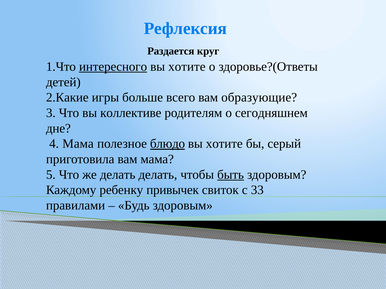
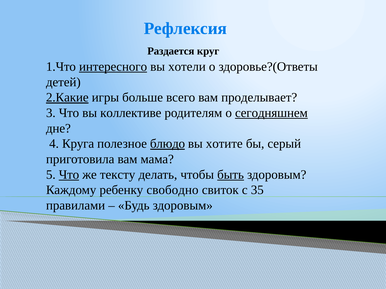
хотите at (187, 67): хотите -> хотели
2.Какие underline: none -> present
образующие: образующие -> проделывает
сегодняшнем underline: none -> present
4 Мама: Мама -> Круга
Что at (69, 175) underline: none -> present
же делать: делать -> тексту
привычек: привычек -> свободно
33: 33 -> 35
